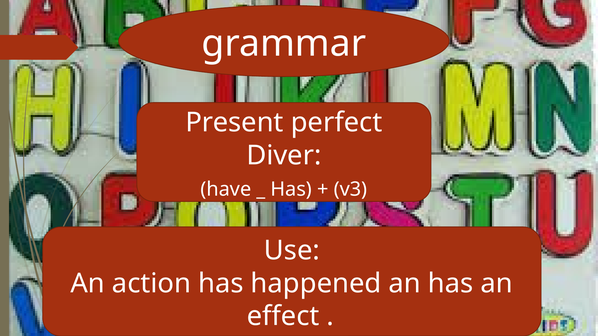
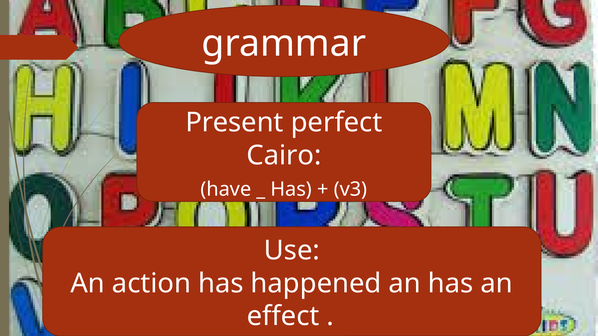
Diver: Diver -> Cairo
